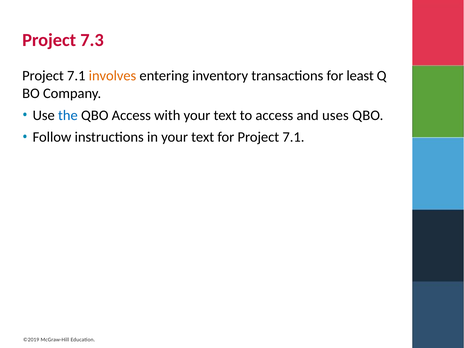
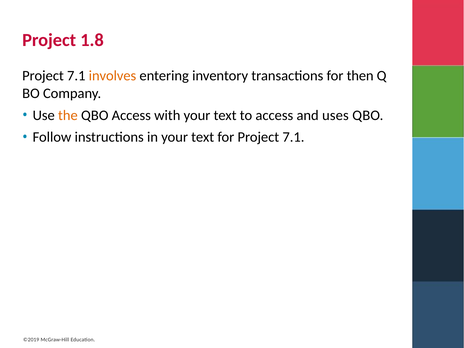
7.3: 7.3 -> 1.8
least: least -> then
the colour: blue -> orange
